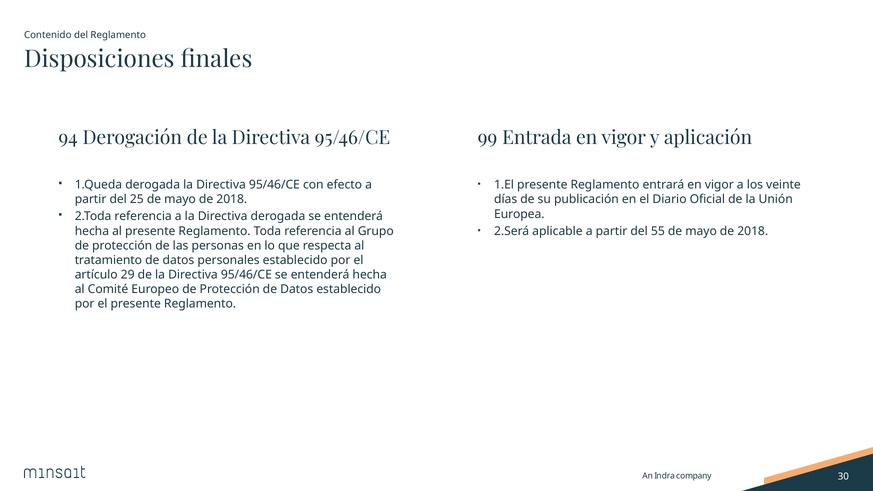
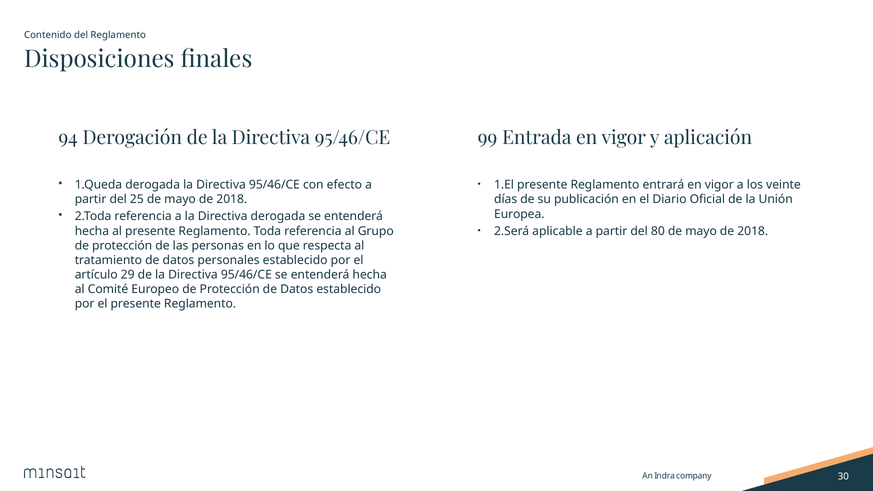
55: 55 -> 80
